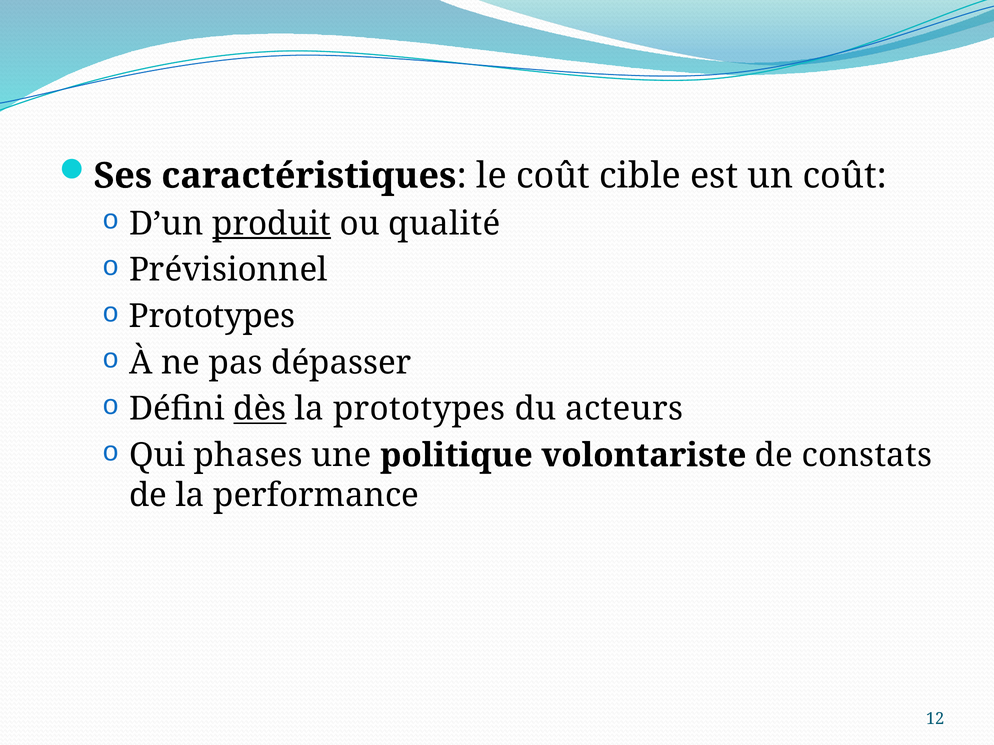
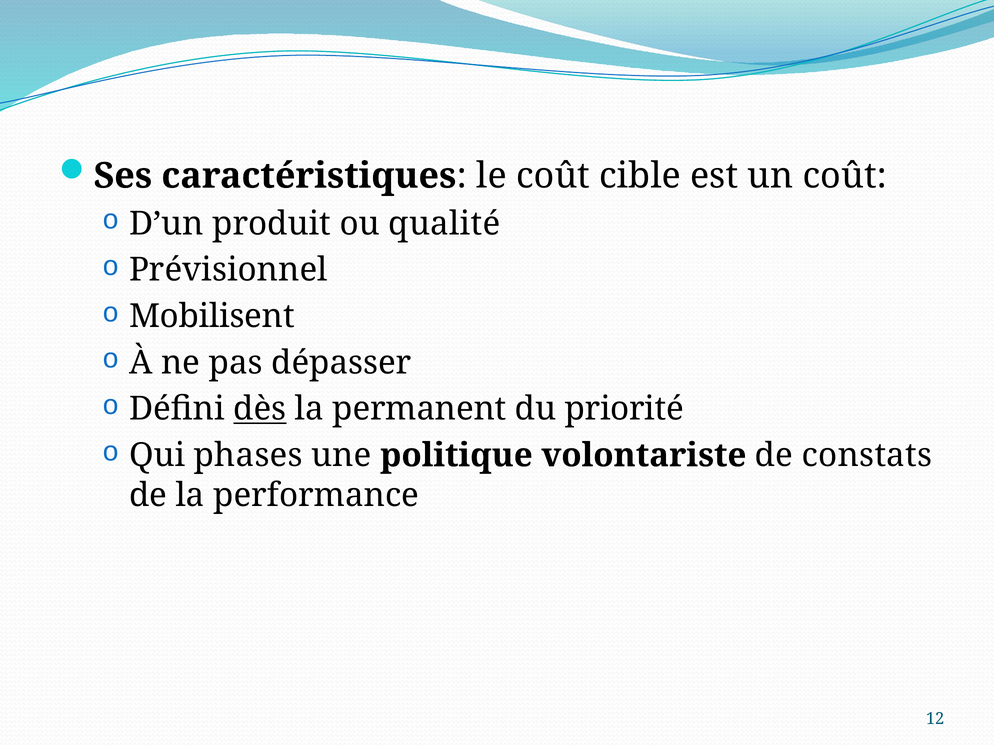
produit underline: present -> none
Prototypes at (212, 317): Prototypes -> Mobilisent
la prototypes: prototypes -> permanent
acteurs: acteurs -> priorité
